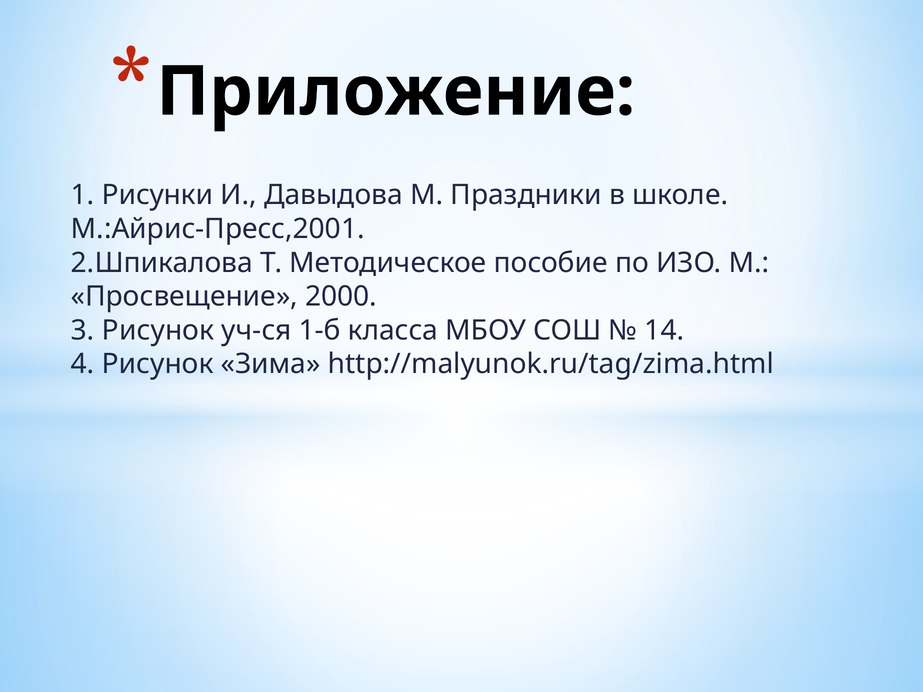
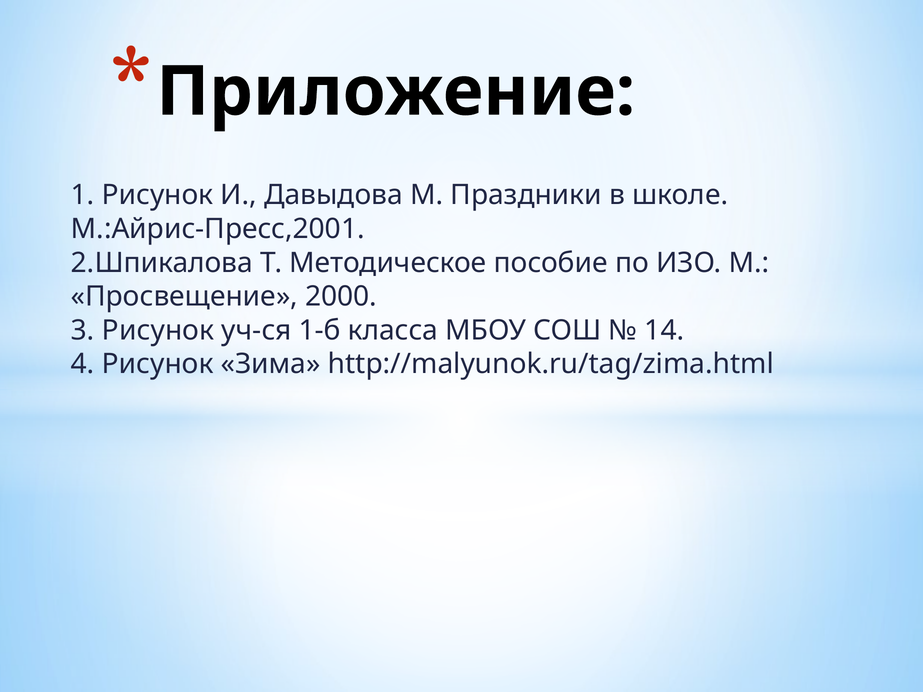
1 Рисунки: Рисунки -> Рисунок
